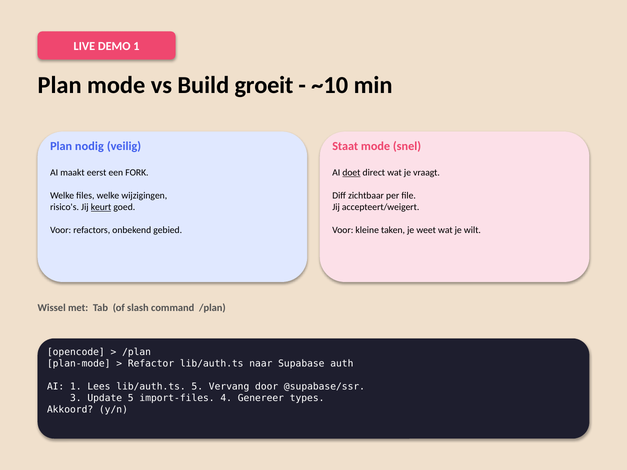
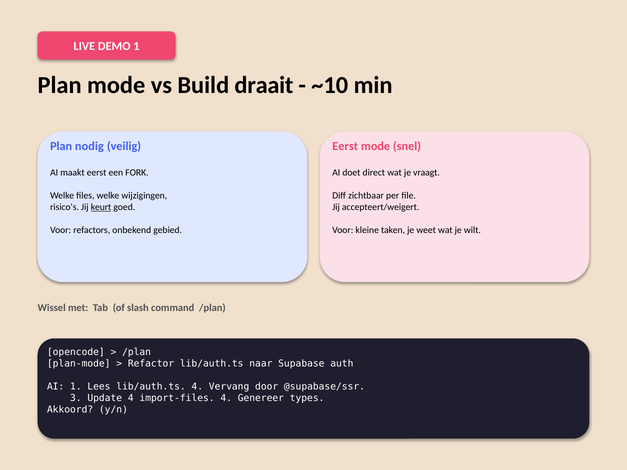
groeit: groeit -> draait
Staat at (345, 146): Staat -> Eerst
doet underline: present -> none
lib/auth.ts 5: 5 -> 4
Update 5: 5 -> 4
